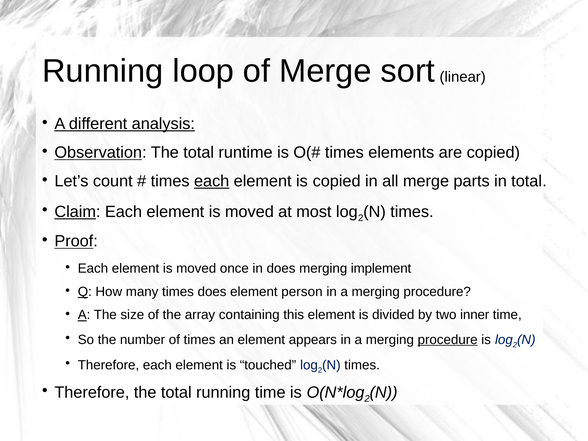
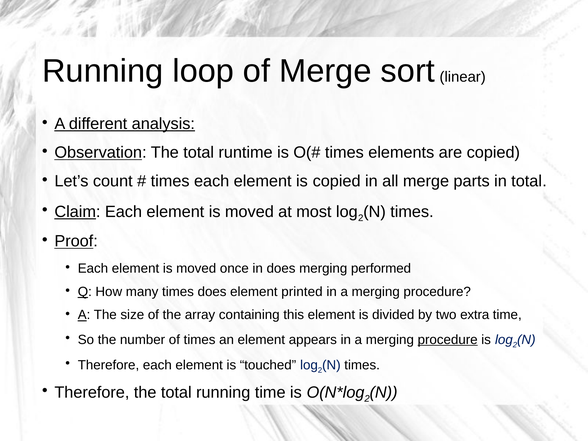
each at (212, 181) underline: present -> none
implement: implement -> performed
person: person -> printed
inner: inner -> extra
